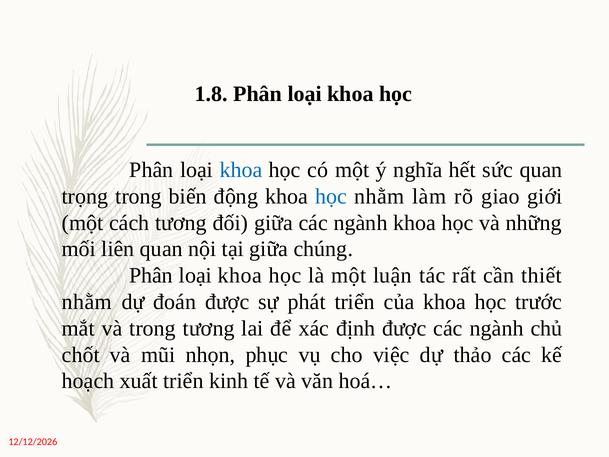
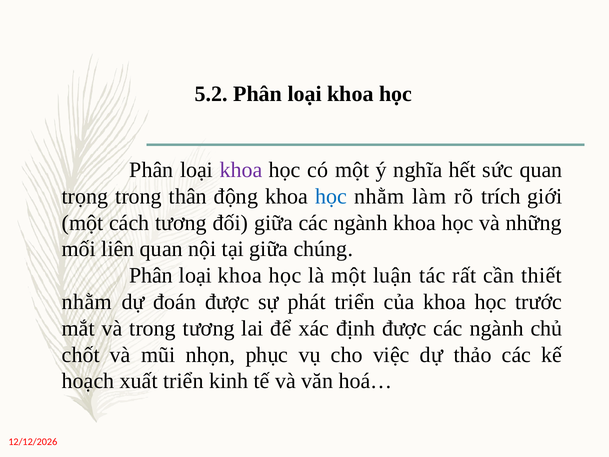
1.8: 1.8 -> 5.2
khoa at (241, 170) colour: blue -> purple
biến: biến -> thân
giao: giao -> trích
